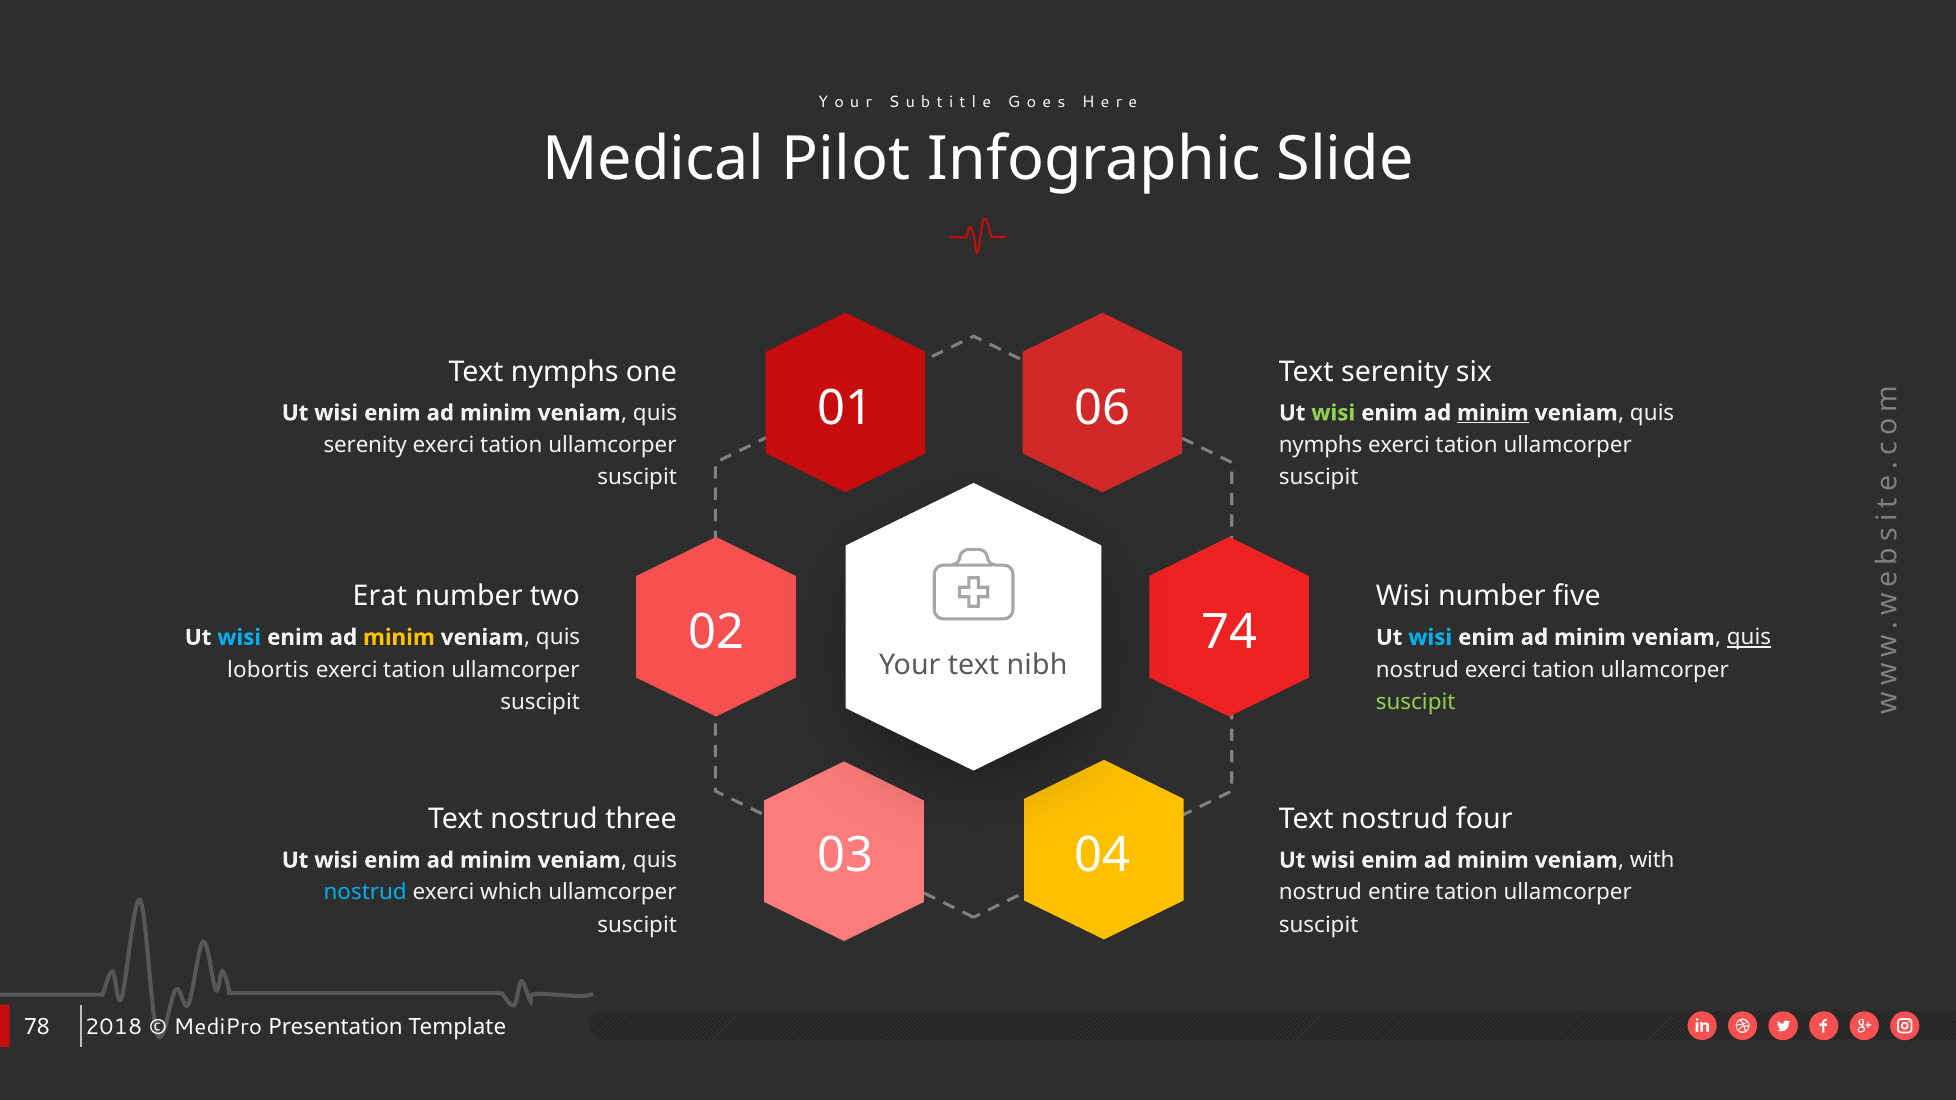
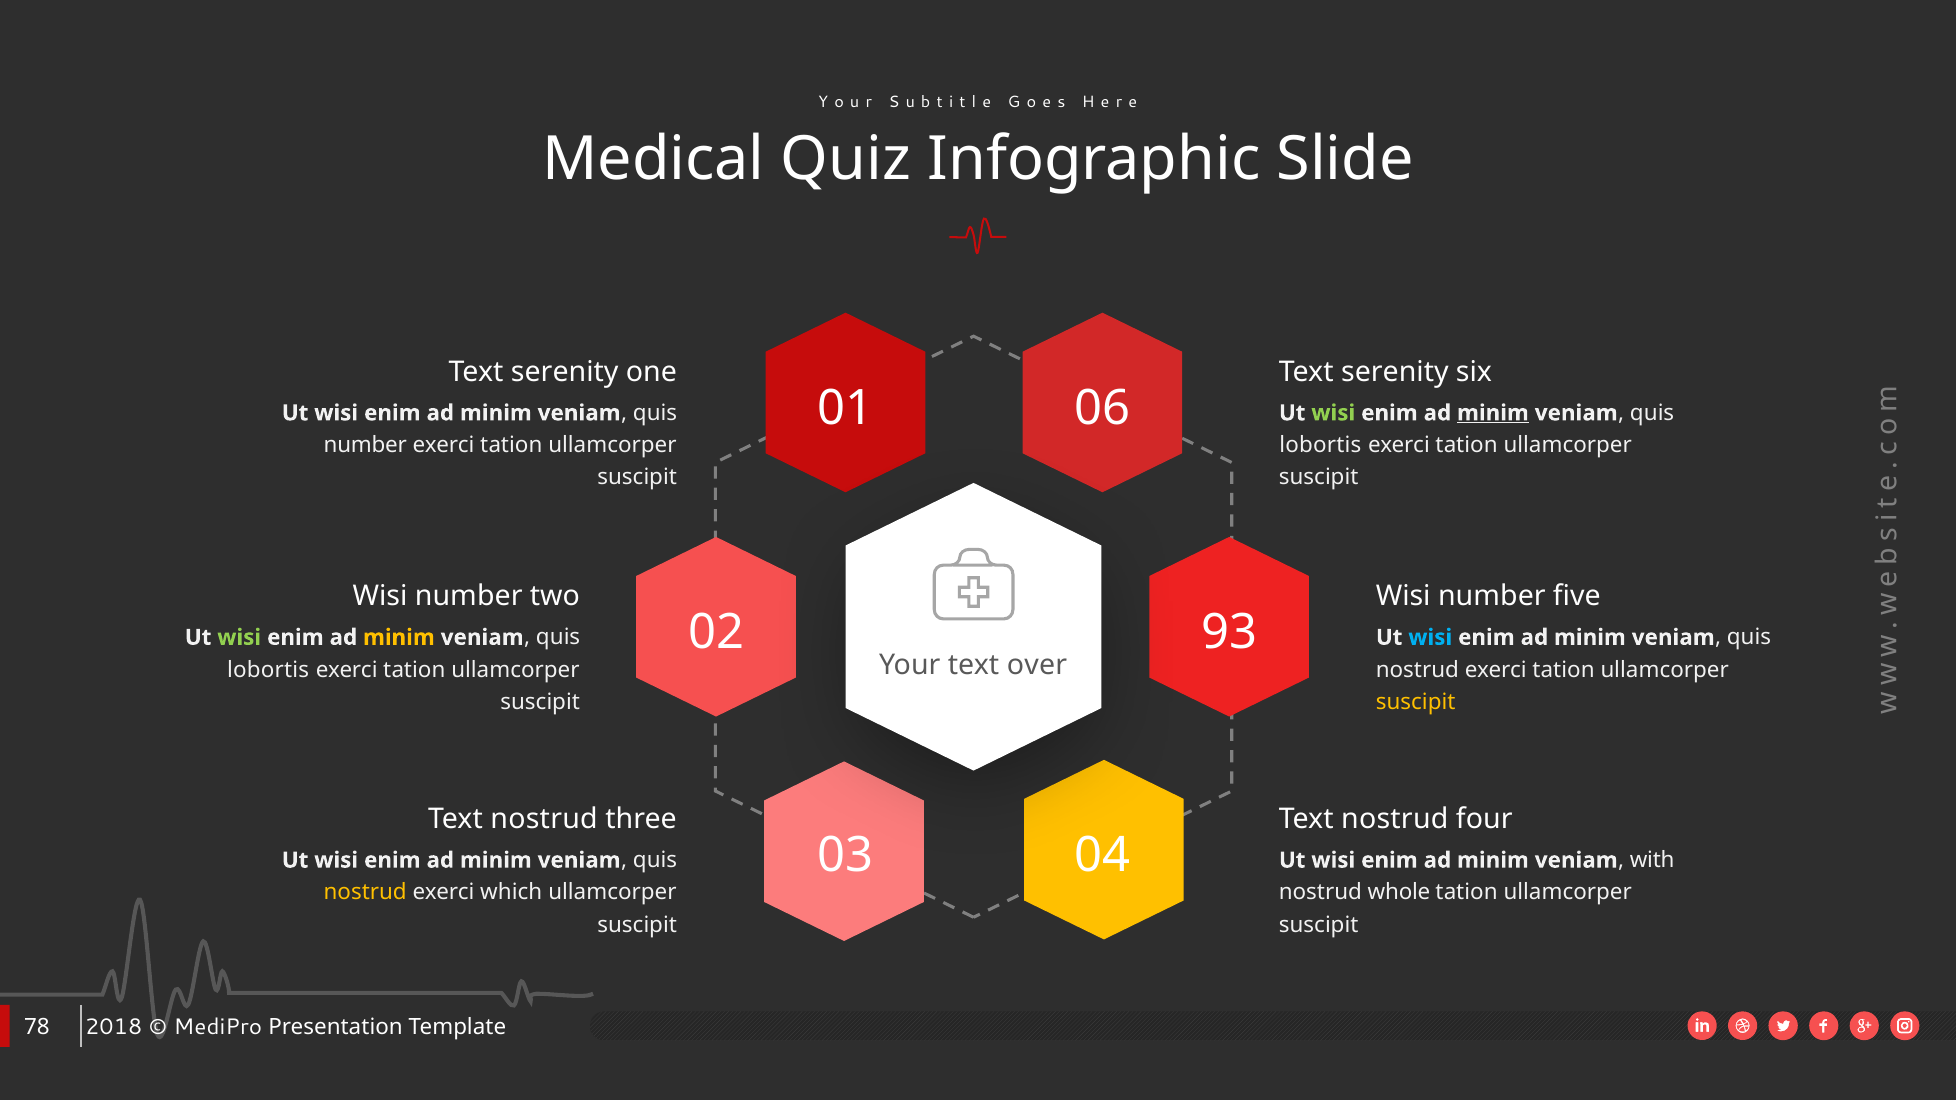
Pilot: Pilot -> Quiz
nymphs at (565, 372): nymphs -> serenity
serenity at (365, 445): serenity -> number
nymphs at (1321, 445): nymphs -> lobortis
Erat at (380, 596): Erat -> Wisi
74: 74 -> 93
wisi at (239, 638) colour: light blue -> light green
quis at (1749, 638) underline: present -> none
nibh: nibh -> over
suscipit at (1416, 702) colour: light green -> yellow
nostrud at (365, 893) colour: light blue -> yellow
entire: entire -> whole
